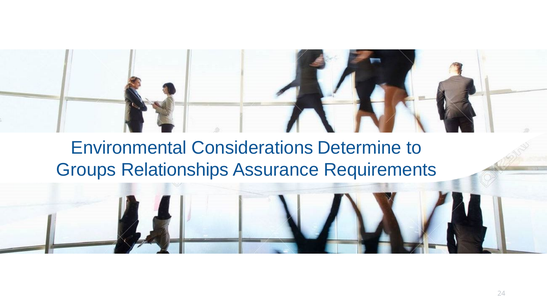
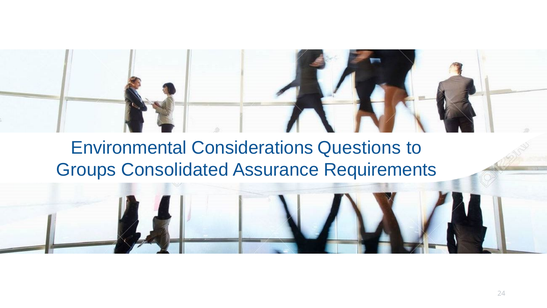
Determine: Determine -> Questions
Relationships: Relationships -> Consolidated
